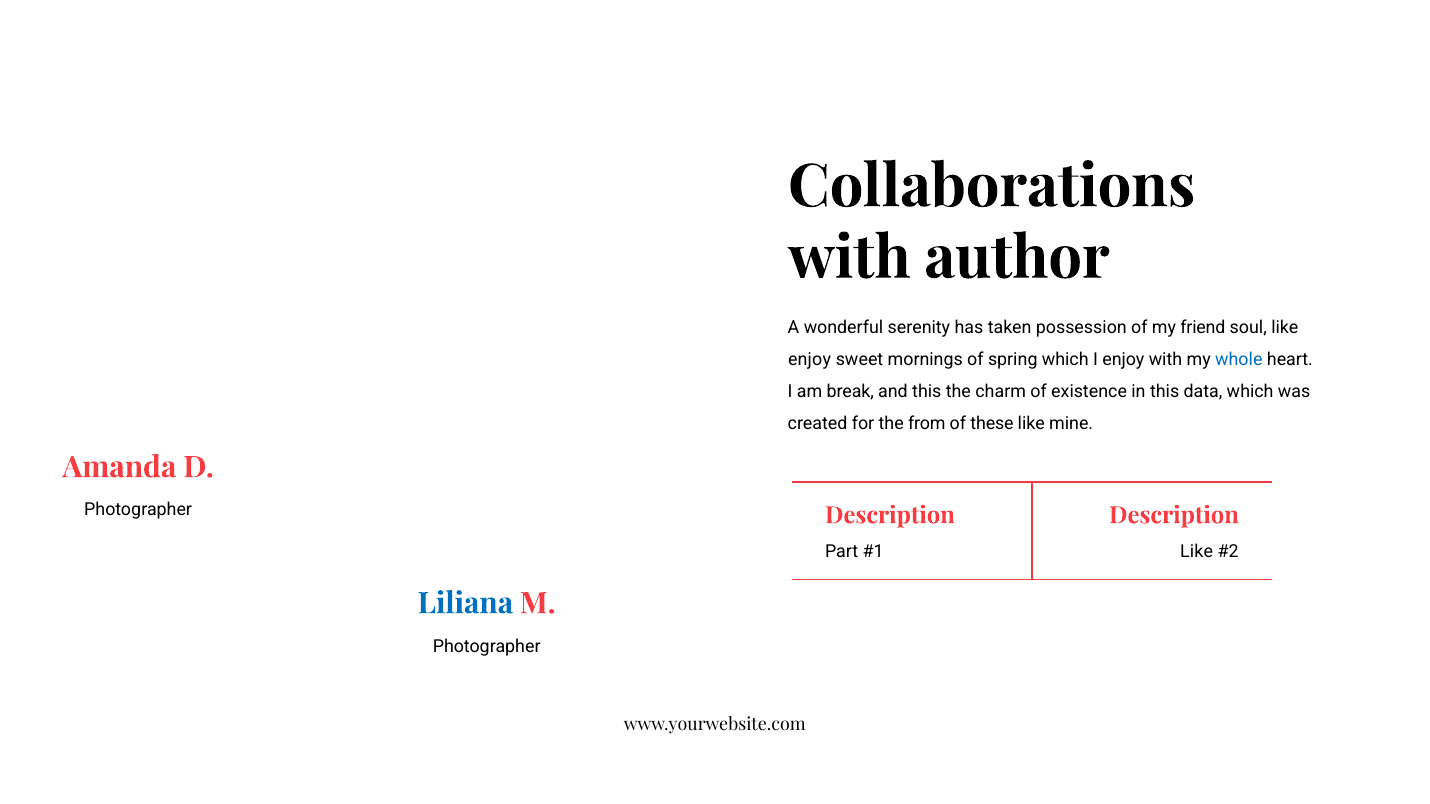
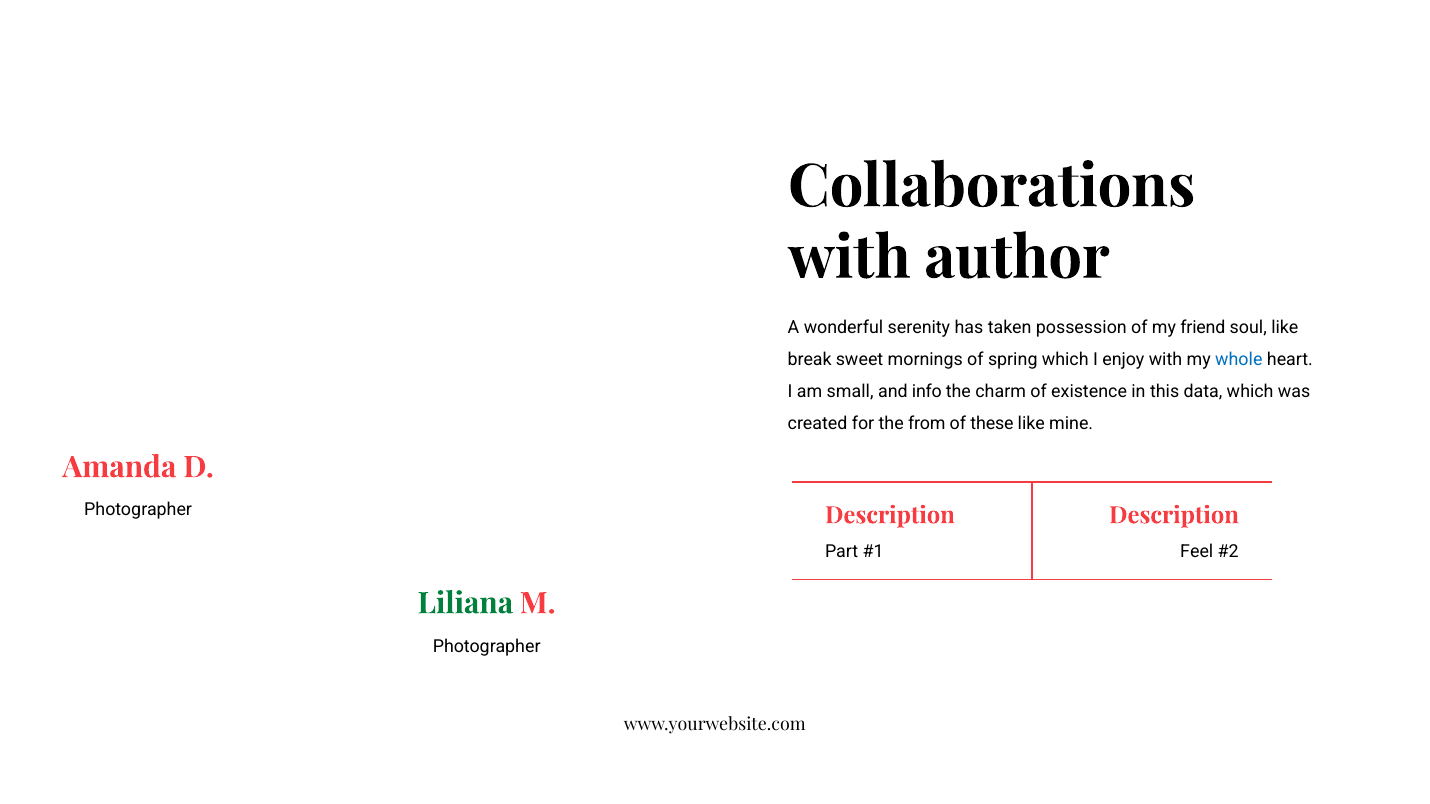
enjoy at (810, 360): enjoy -> break
break: break -> small
and this: this -> info
Like at (1197, 552): Like -> Feel
Liliana colour: blue -> green
